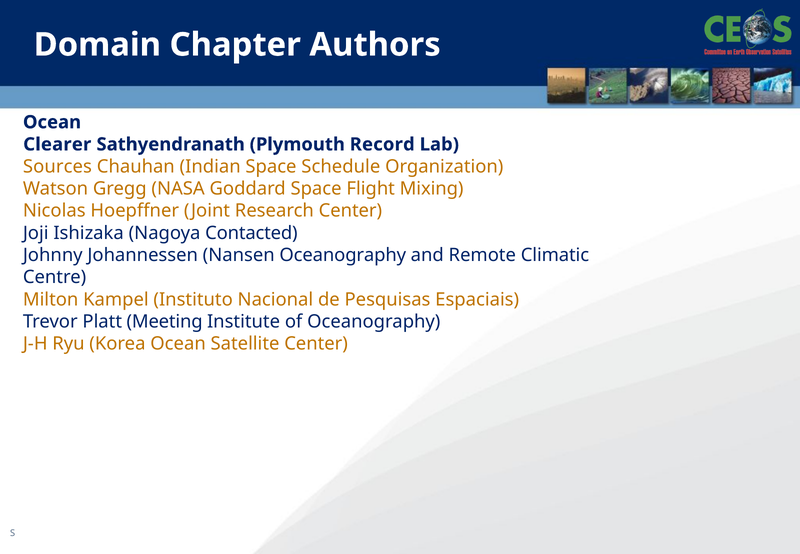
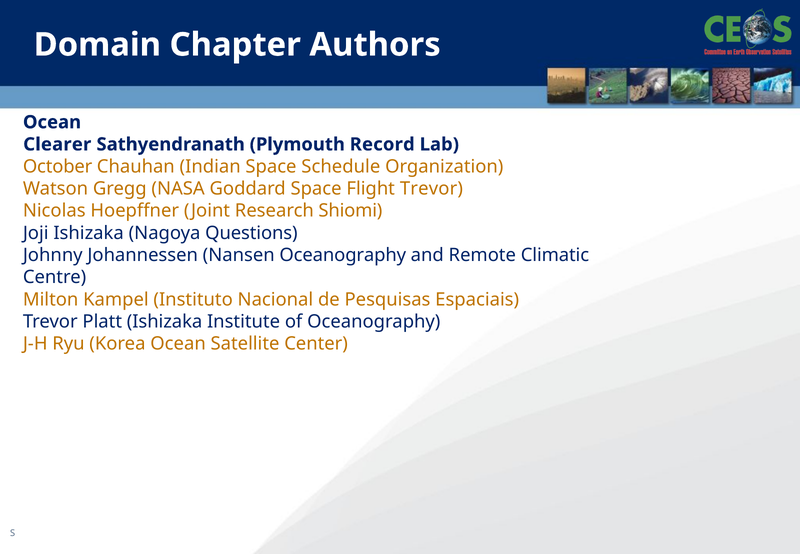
Sources: Sources -> October
Flight Mixing: Mixing -> Trevor
Research Center: Center -> Shiomi
Contacted: Contacted -> Questions
Platt Meeting: Meeting -> Ishizaka
